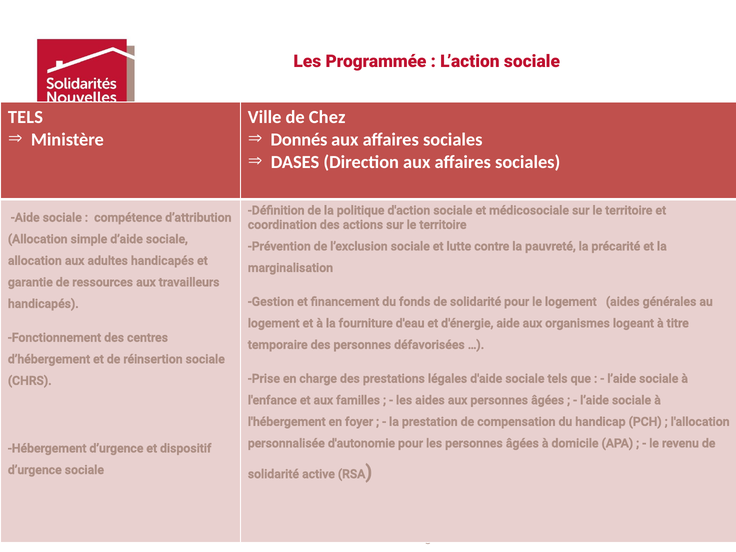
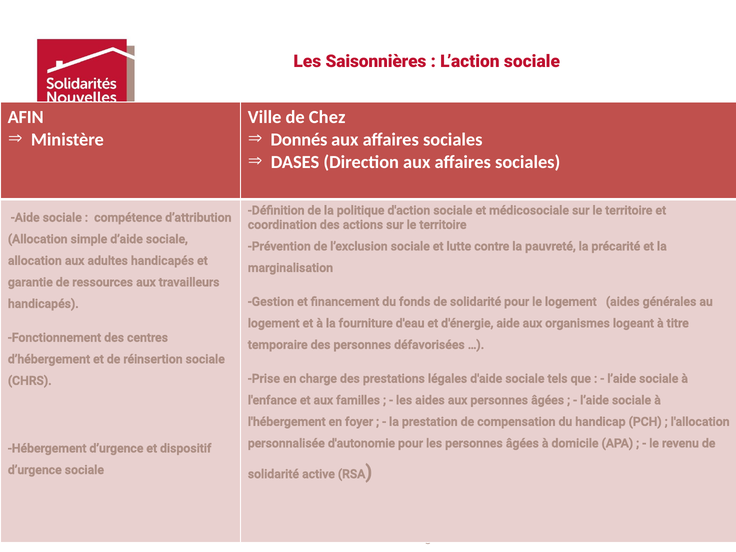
Programmée: Programmée -> Saisonnières
TELS at (25, 117): TELS -> AFIN
